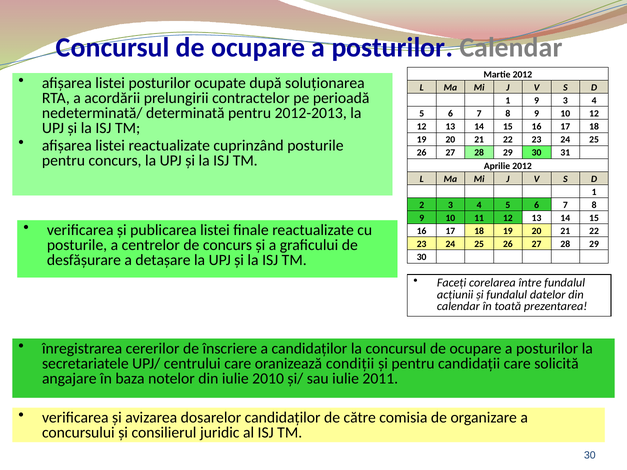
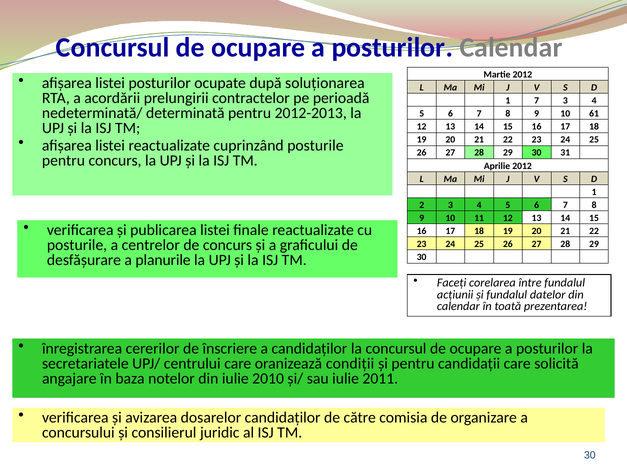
1 9: 9 -> 7
10 12: 12 -> 61
detaşare: detaşare -> planurile
